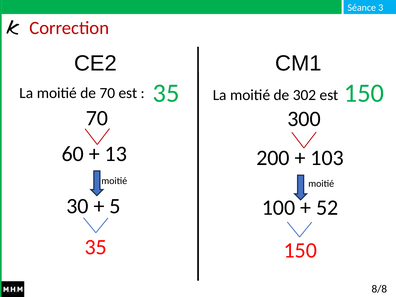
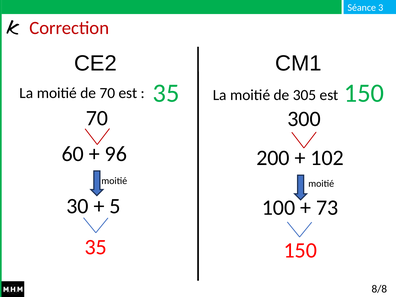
302: 302 -> 305
13: 13 -> 96
103: 103 -> 102
52: 52 -> 73
